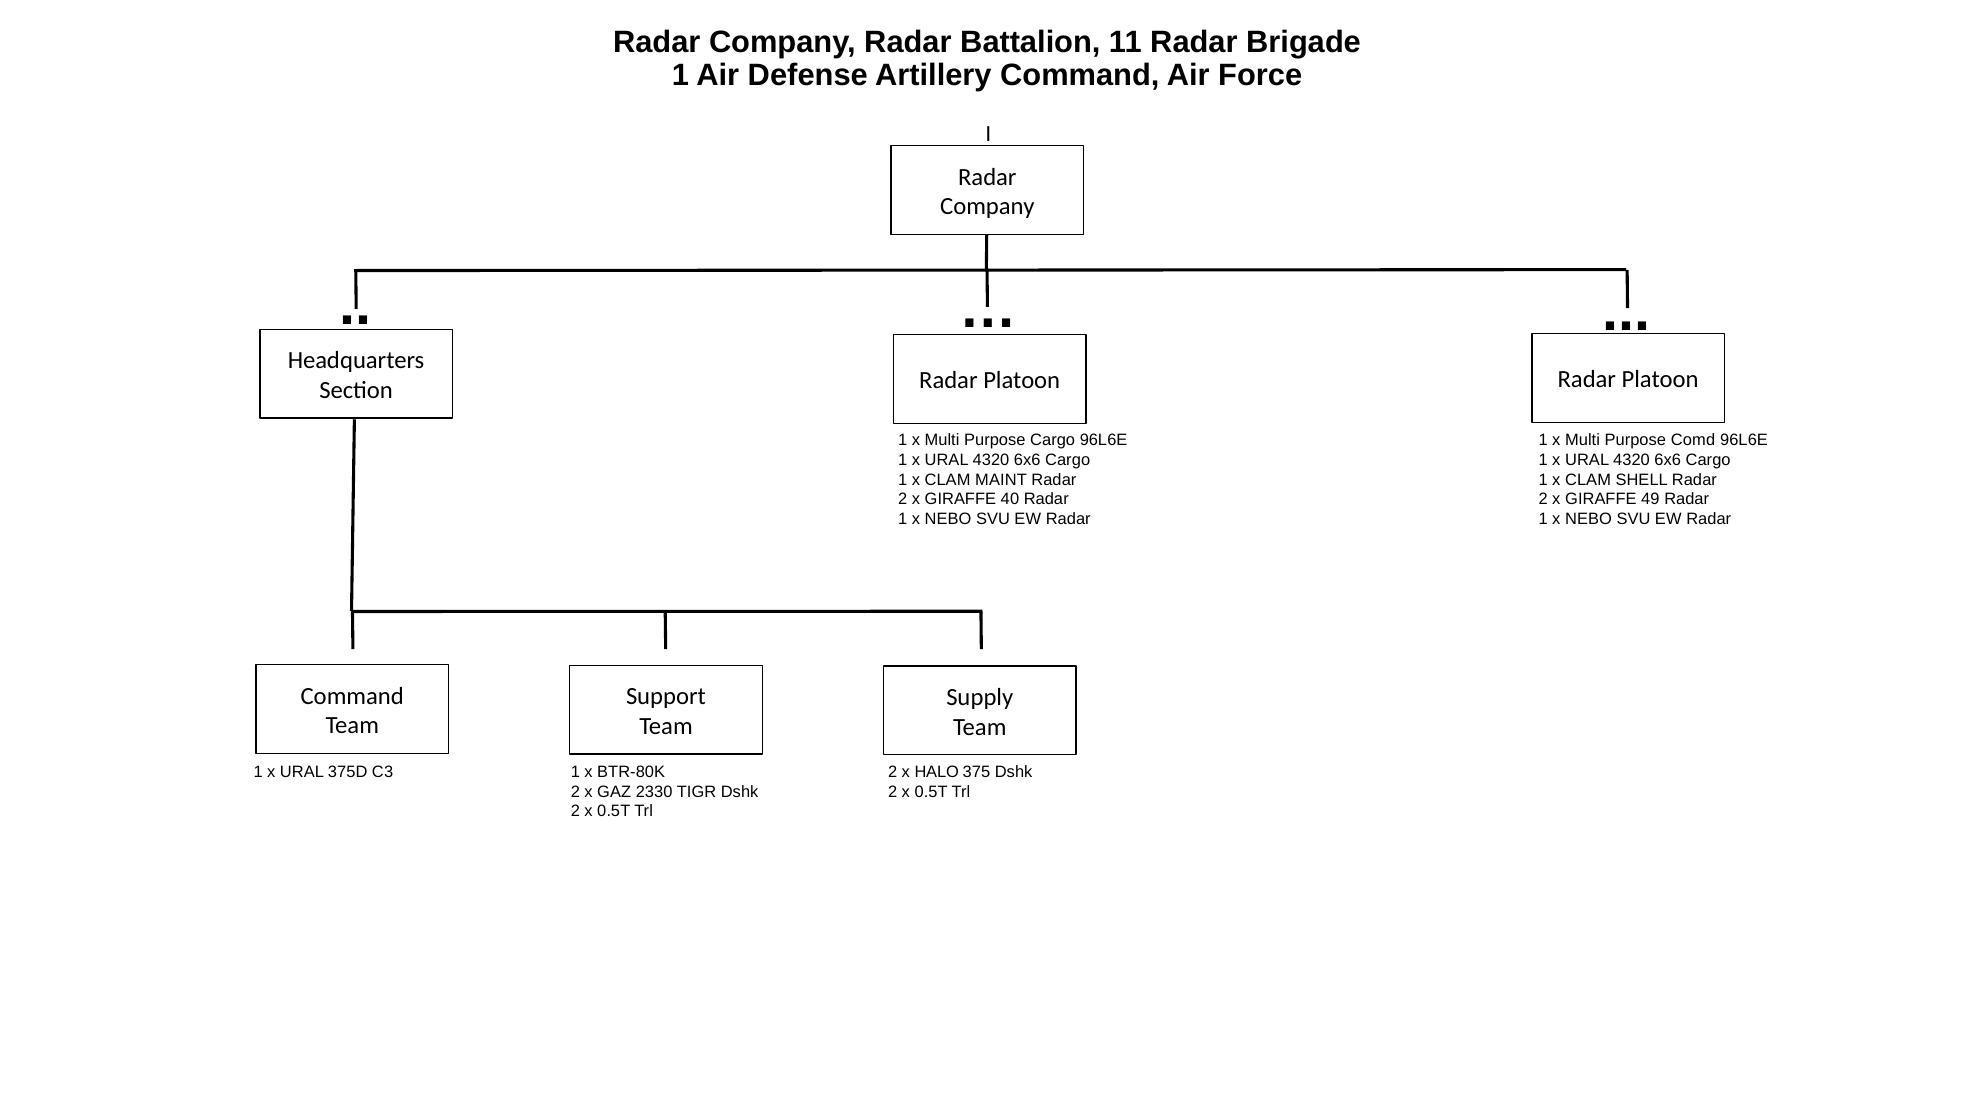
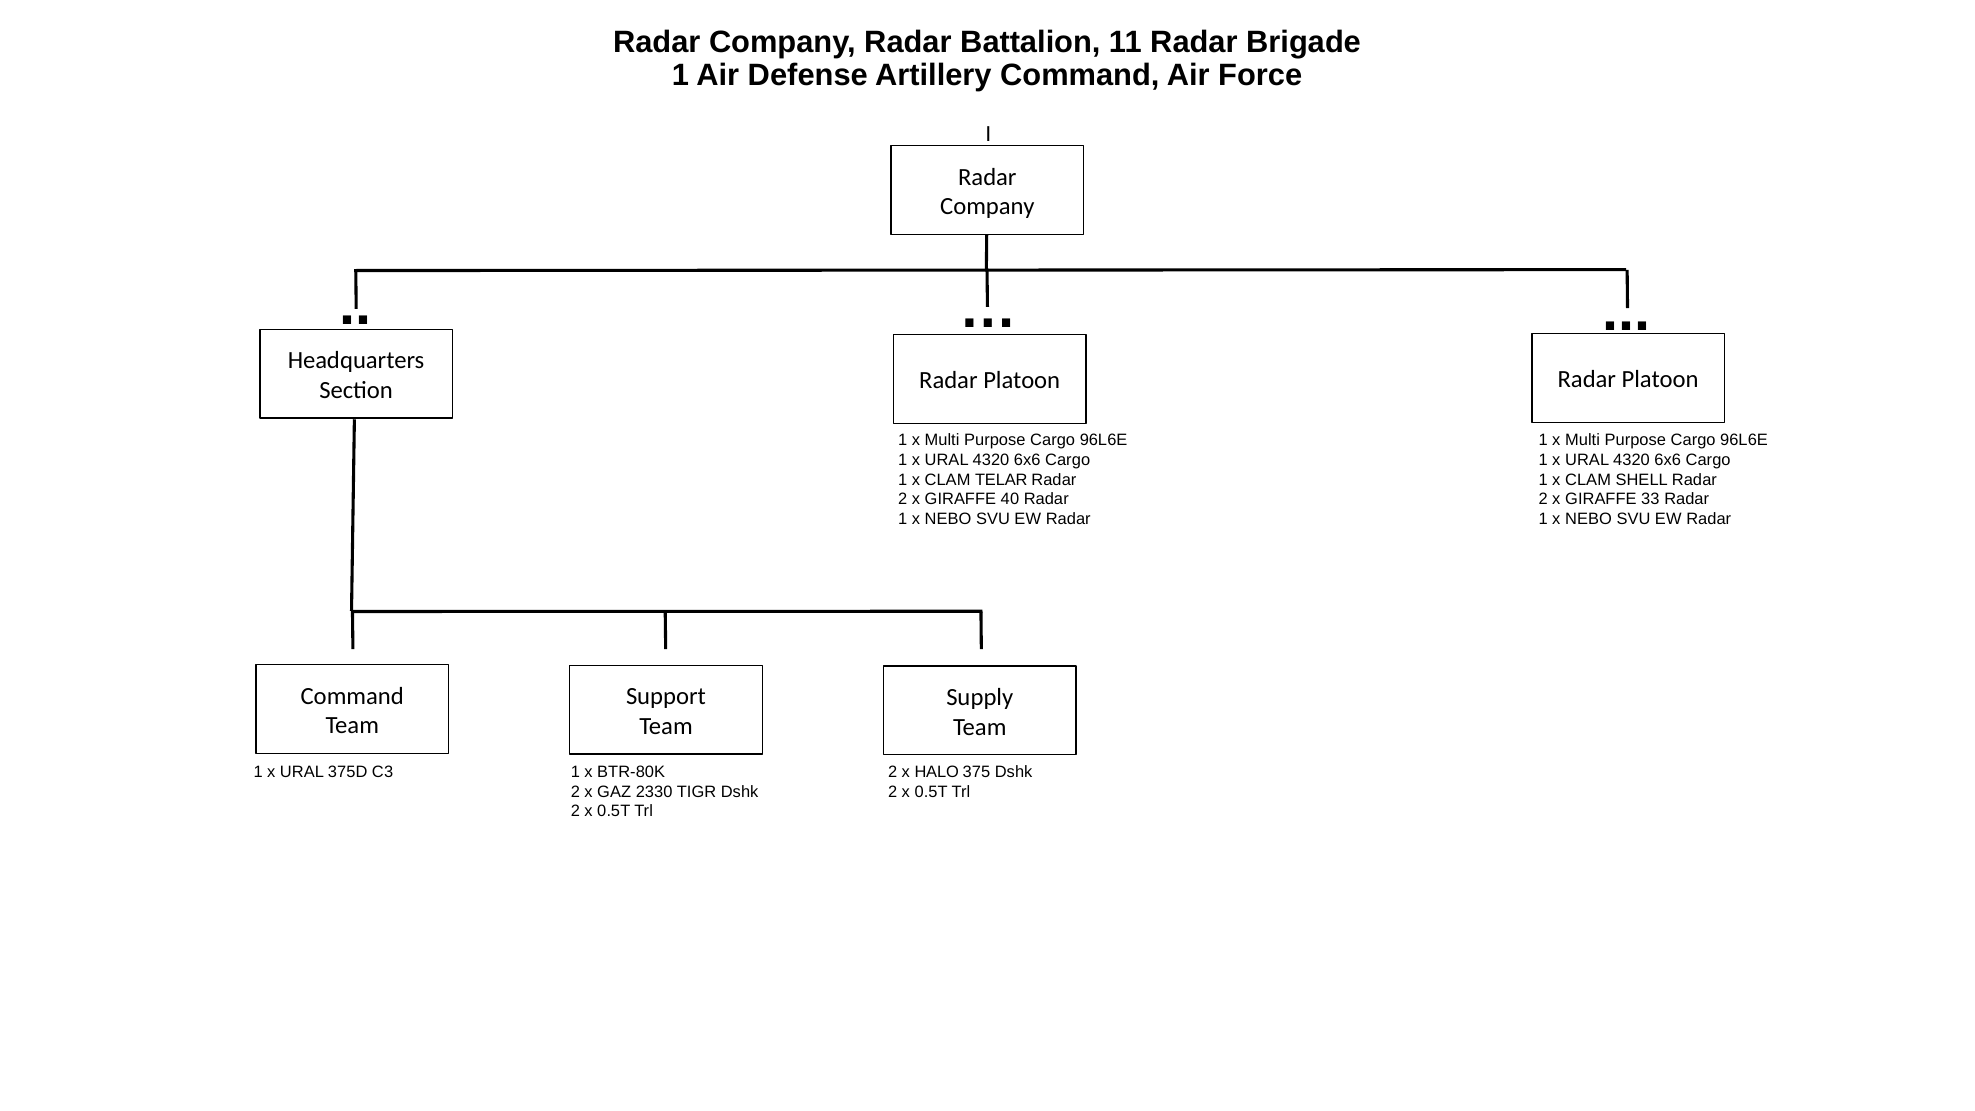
Comd at (1693, 440): Comd -> Cargo
MAINT: MAINT -> TELAR
49: 49 -> 33
